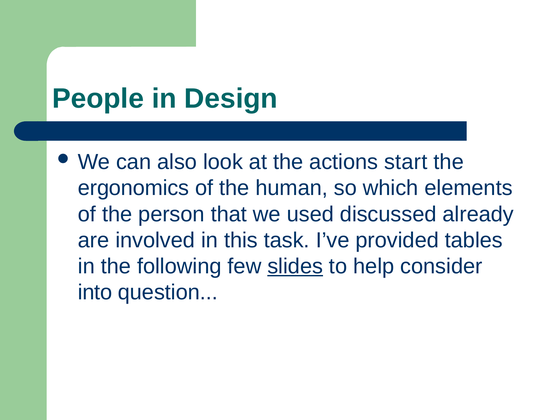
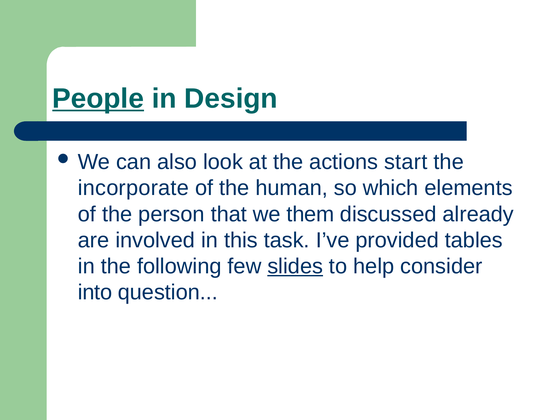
People underline: none -> present
ergonomics: ergonomics -> incorporate
used: used -> them
